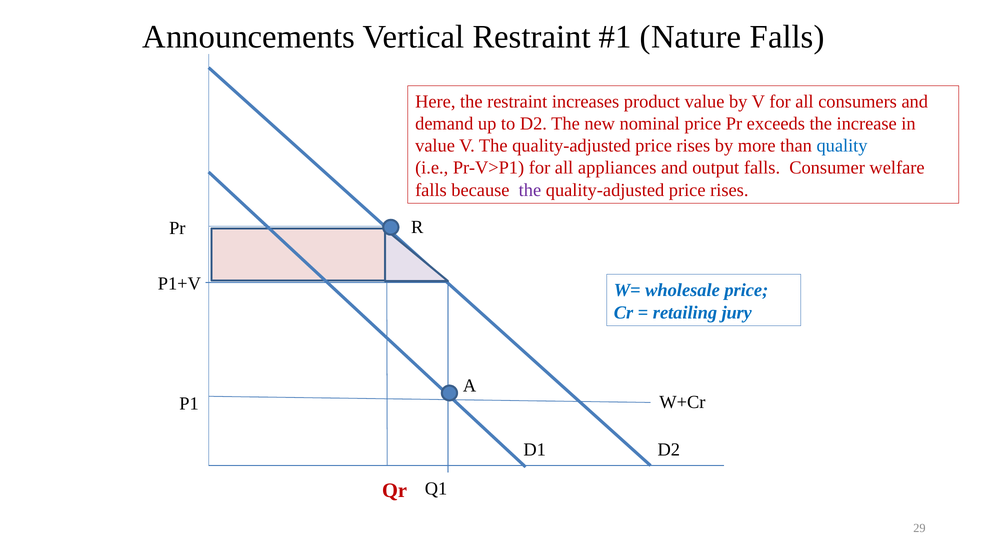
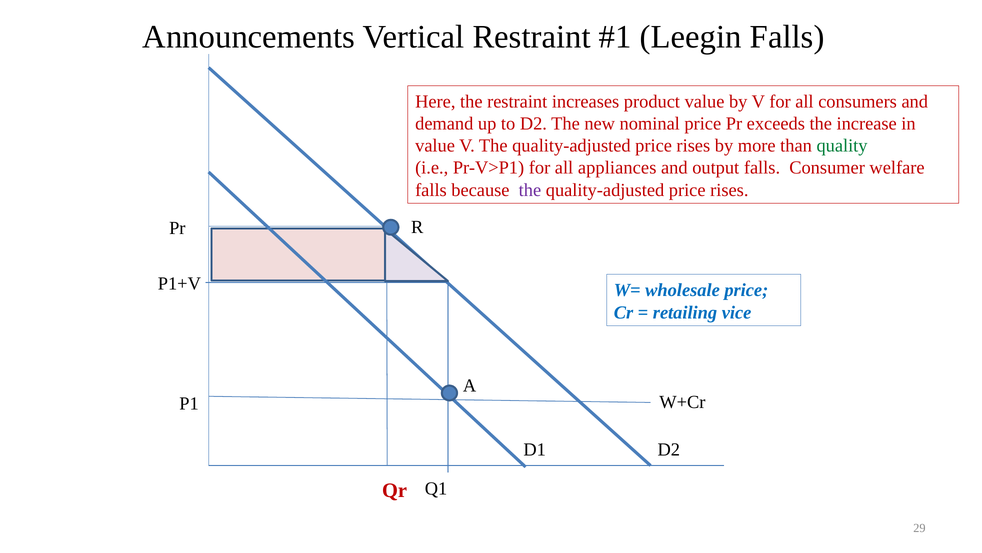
Nature: Nature -> Leegin
quality colour: blue -> green
jury: jury -> vice
